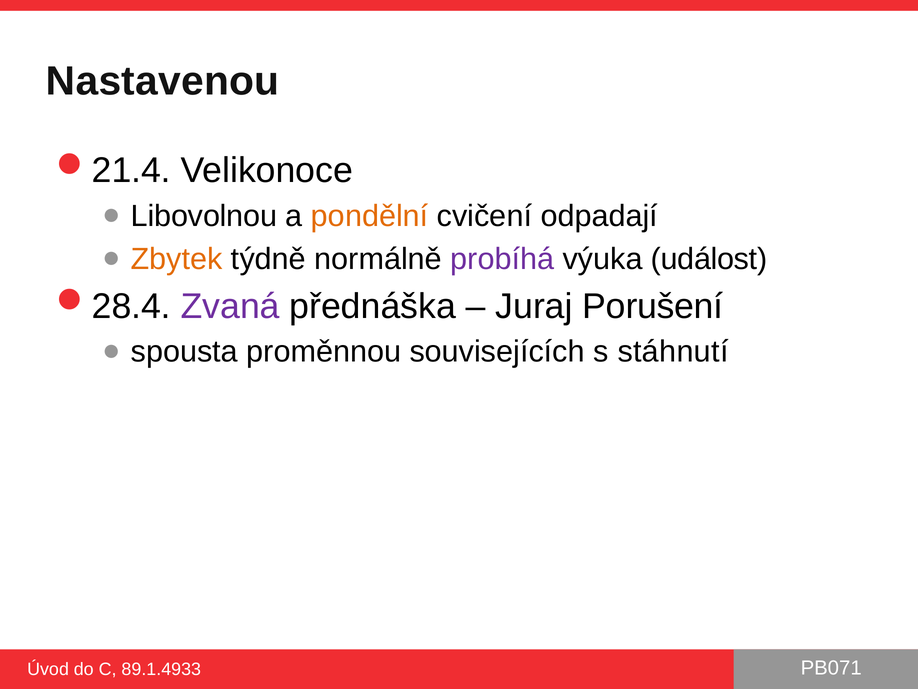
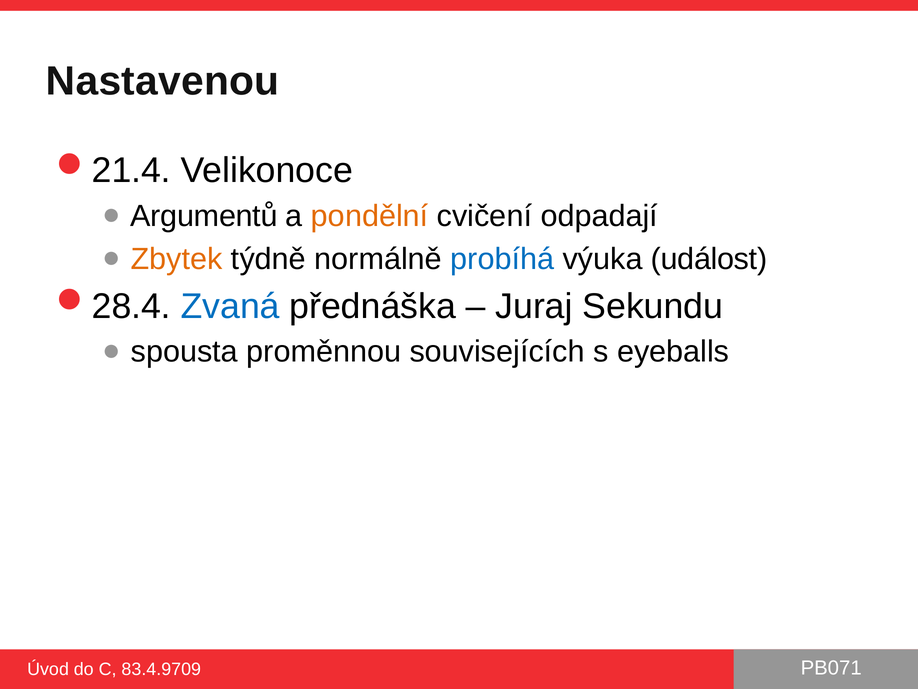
Libovolnou: Libovolnou -> Argumentů
probíhá colour: purple -> blue
Zvaná colour: purple -> blue
Porušení: Porušení -> Sekundu
stáhnutí: stáhnutí -> eyeballs
89.1.4933: 89.1.4933 -> 83.4.9709
